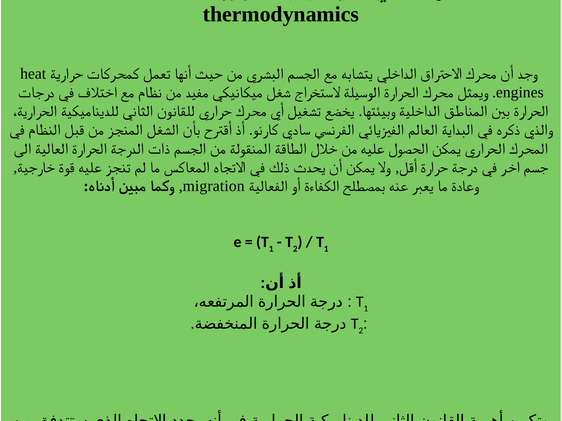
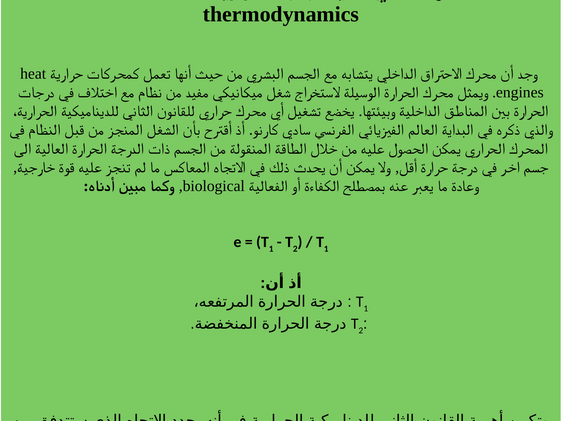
migration: migration -> biological
